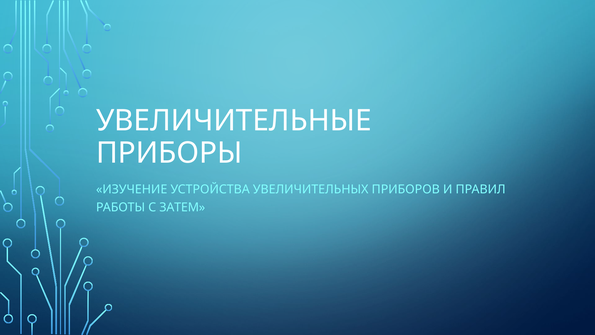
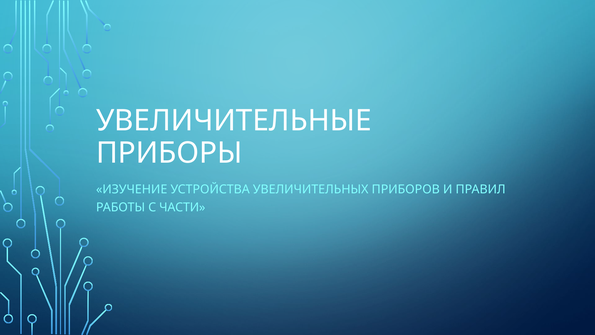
ЗАТЕМ: ЗАТЕМ -> ЧАСТИ
